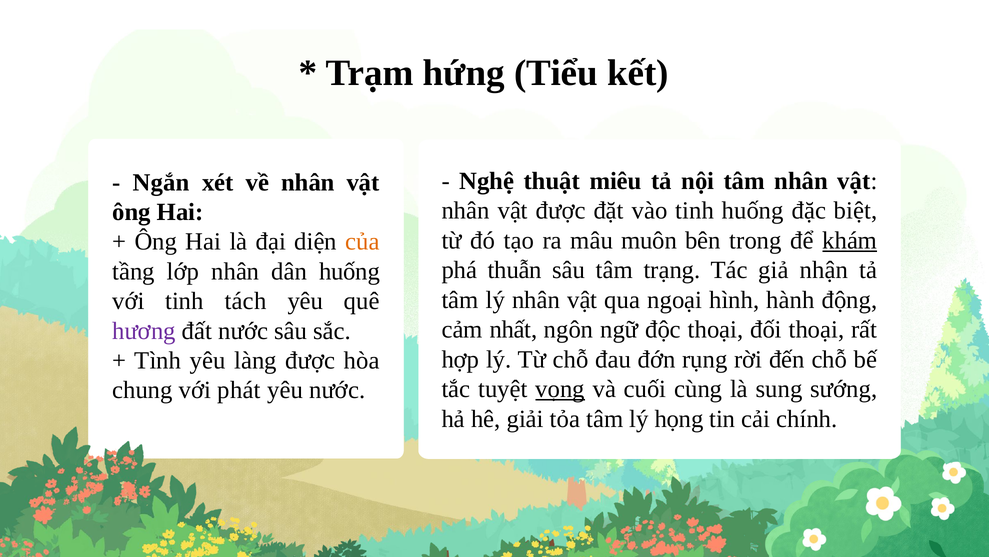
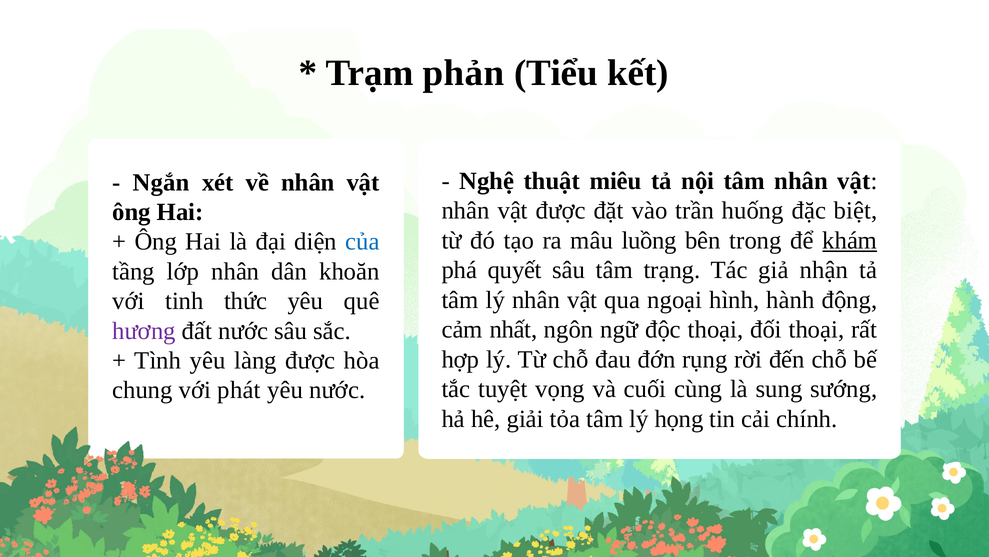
hứng: hứng -> phản
vào tinh: tinh -> trần
muôn: muôn -> luồng
của colour: orange -> blue
thuẫn: thuẫn -> quyết
dân huống: huống -> khoăn
tách: tách -> thức
vọng underline: present -> none
